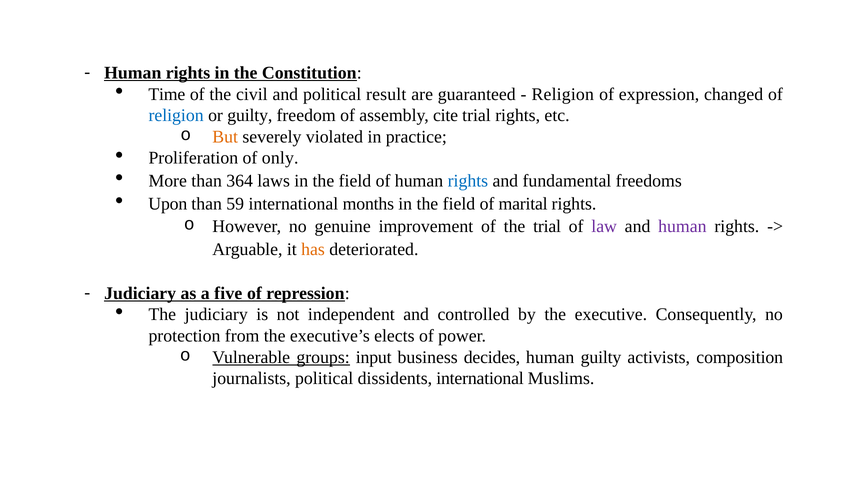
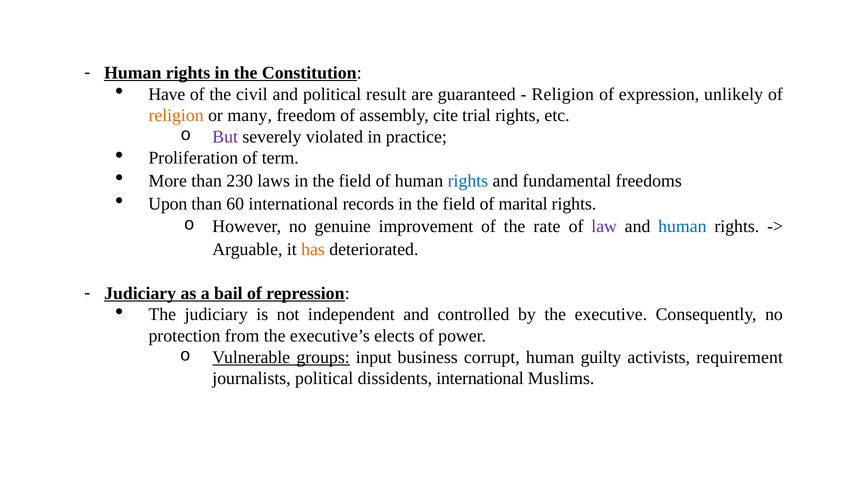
Time: Time -> Have
changed: changed -> unlikely
religion at (176, 115) colour: blue -> orange
or guilty: guilty -> many
But colour: orange -> purple
only: only -> term
364: 364 -> 230
59: 59 -> 60
months: months -> records
the trial: trial -> rate
human at (682, 226) colour: purple -> blue
five: five -> bail
decides: decides -> corrupt
composition: composition -> requirement
